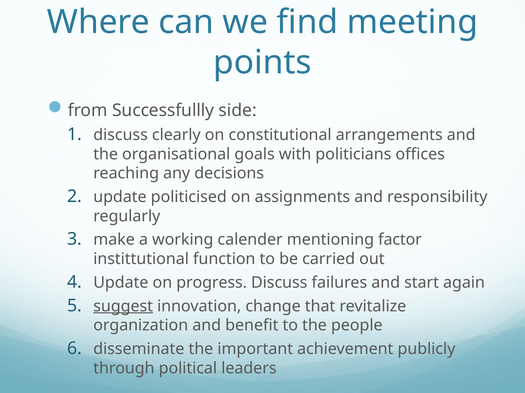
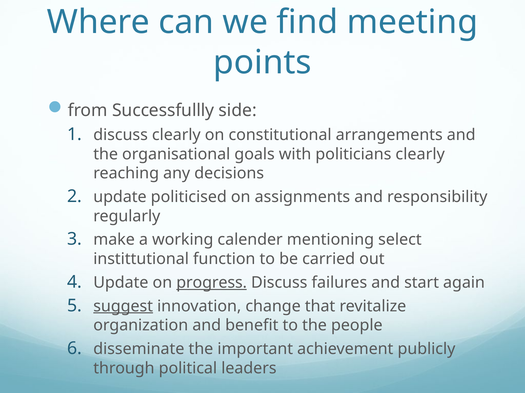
politicians offices: offices -> clearly
factor: factor -> select
progress underline: none -> present
